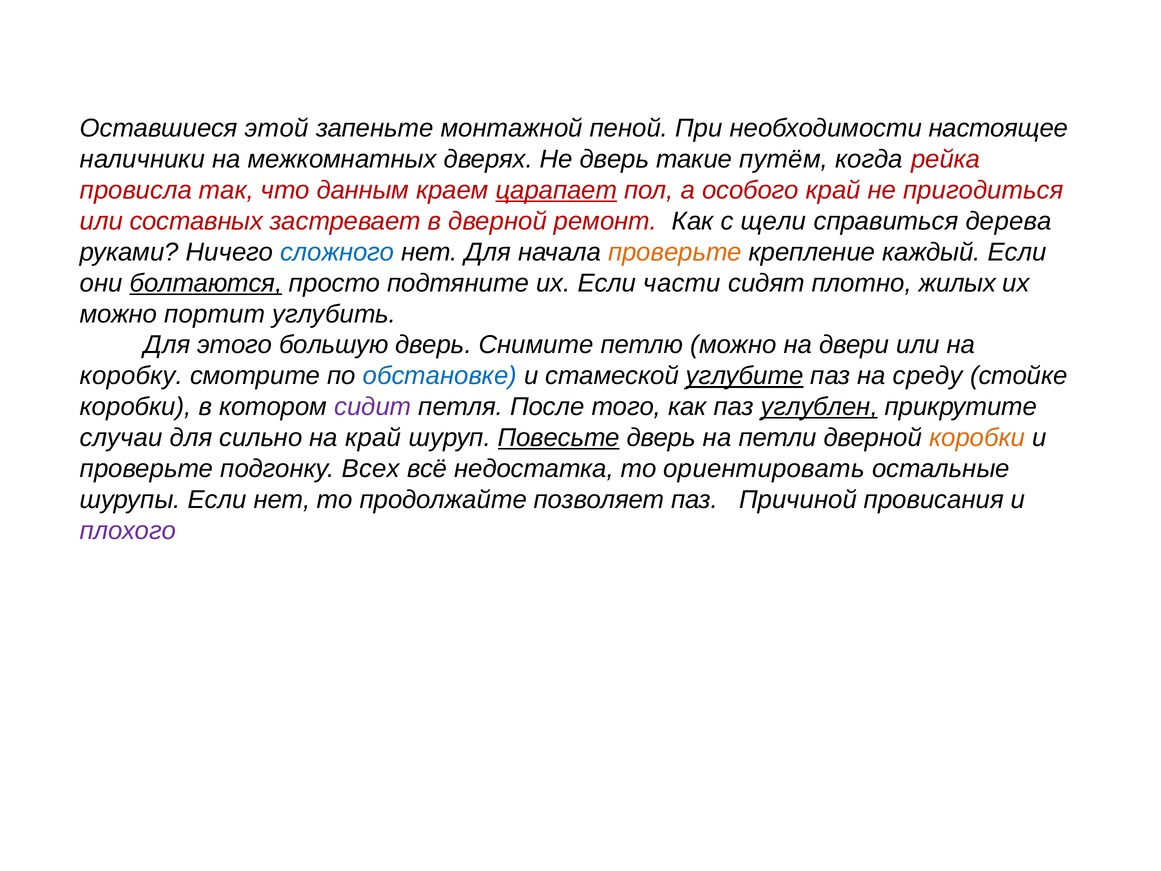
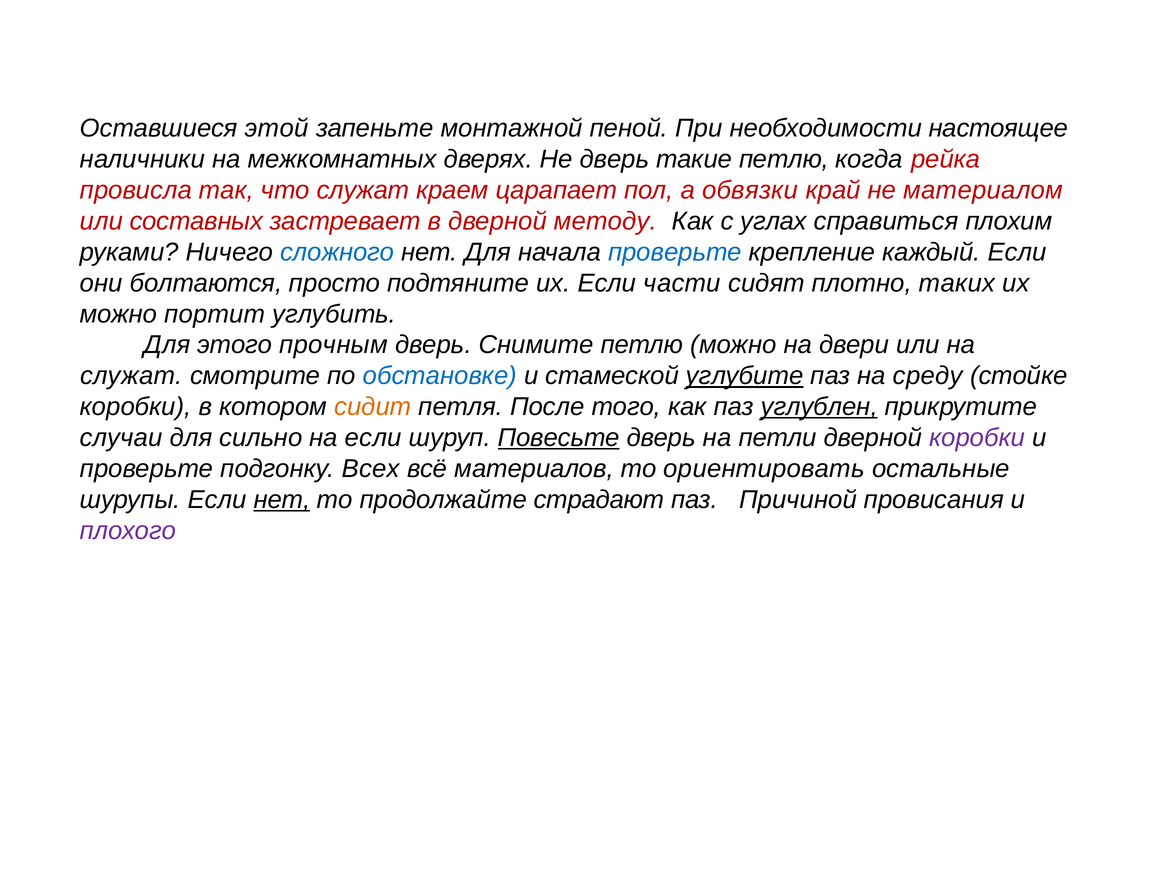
такие путём: путём -> петлю
что данным: данным -> служат
царапает underline: present -> none
особого: особого -> обвязки
пригодиться: пригодиться -> материалом
ремонт: ремонт -> методу
щели: щели -> углах
дерева: дерева -> плохим
проверьте at (675, 252) colour: orange -> blue
болтаются underline: present -> none
жилых: жилых -> таких
большую: большую -> прочным
коробку at (131, 376): коробку -> служат
сидит colour: purple -> orange
на край: край -> если
коробки at (977, 438) colour: orange -> purple
недостатка: недостатка -> материалов
нет at (282, 500) underline: none -> present
позволяет: позволяет -> страдают
